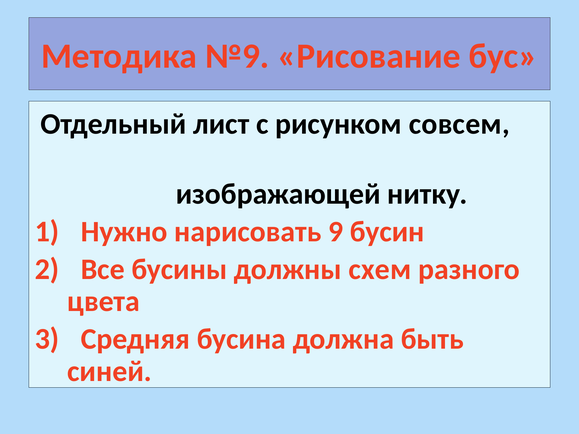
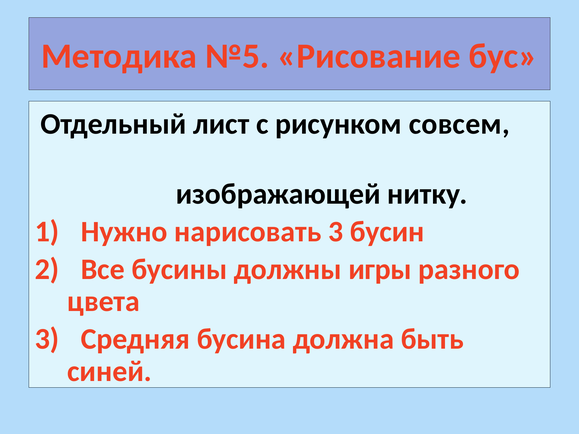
№9: №9 -> №5
нарисовать 9: 9 -> 3
схем: схем -> игры
